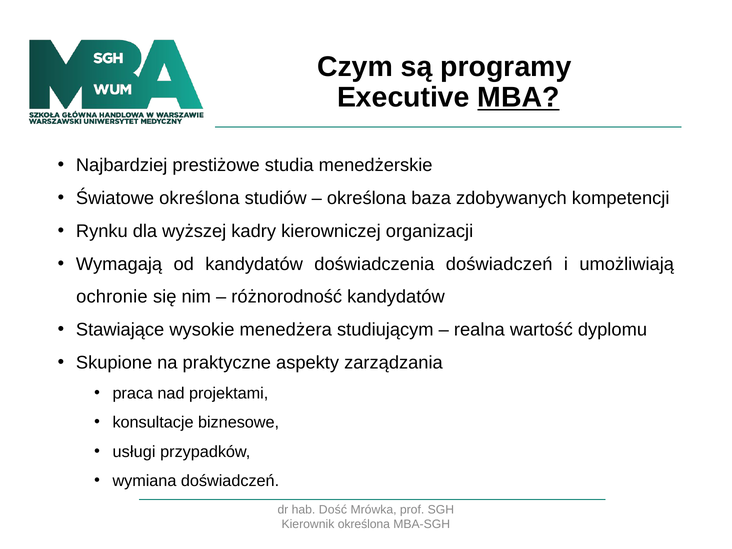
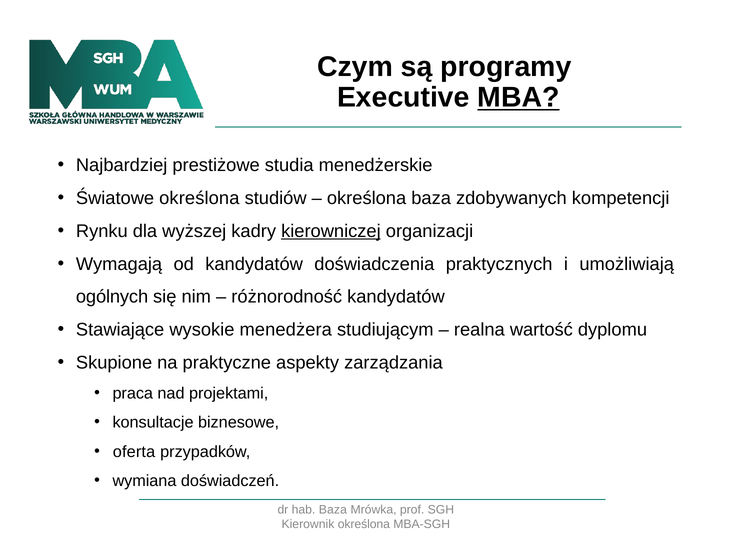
kierowniczej underline: none -> present
doświadczenia doświadczeń: doświadczeń -> praktycznych
ochronie: ochronie -> ogólnych
usługi: usługi -> oferta
hab Dość: Dość -> Baza
